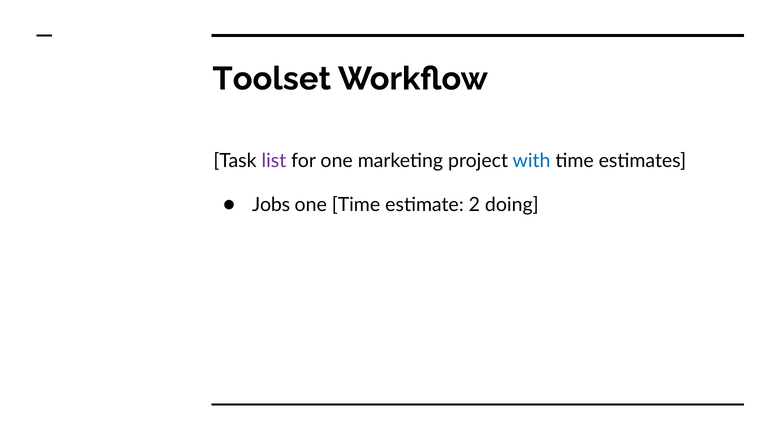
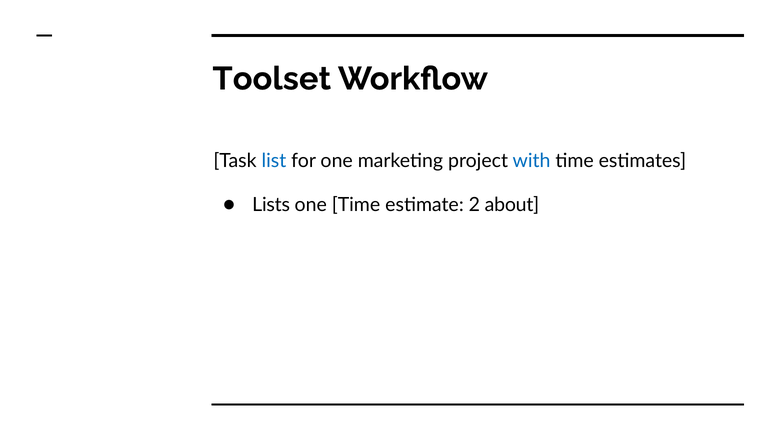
list colour: purple -> blue
Jobs: Jobs -> Lists
doing: doing -> about
